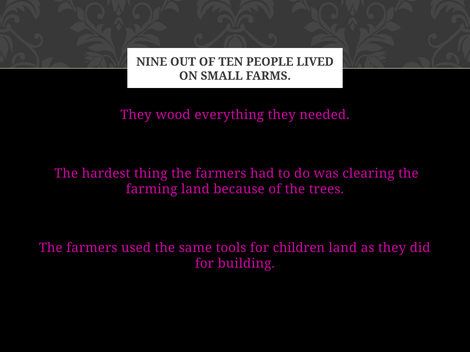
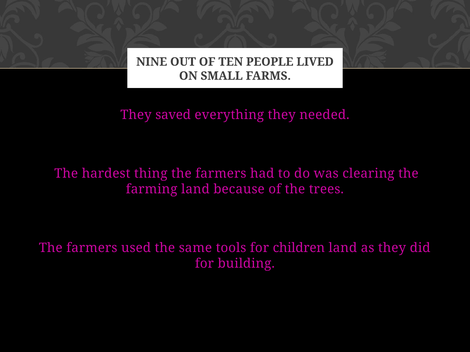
wood: wood -> saved
